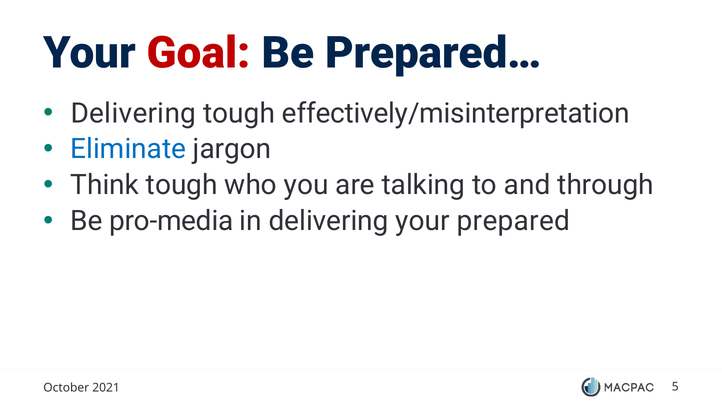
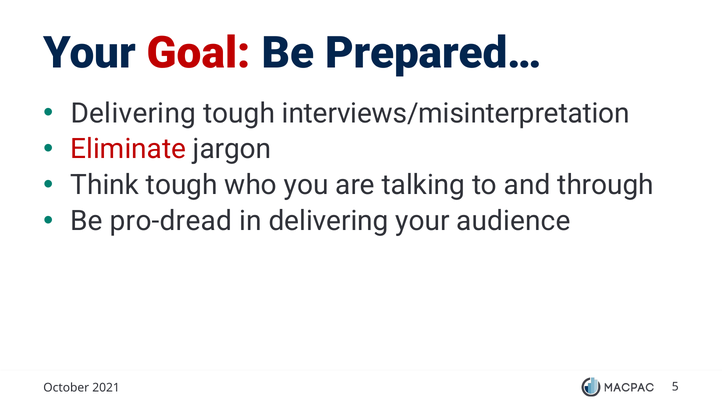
effectively/misinterpretation: effectively/misinterpretation -> interviews/misinterpretation
Eliminate colour: blue -> red
pro-media: pro-media -> pro-dread
prepared: prepared -> audience
